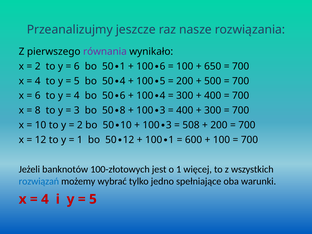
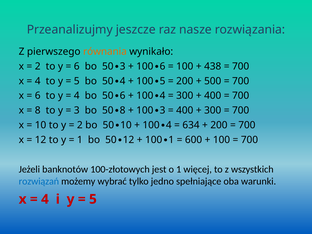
równania colour: purple -> orange
1 at (123, 66): 1 -> 3
650: 650 -> 438
3 at (169, 125): 3 -> 4
508: 508 -> 634
